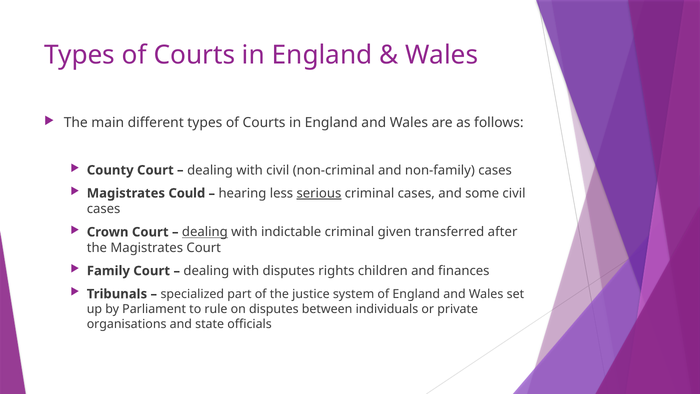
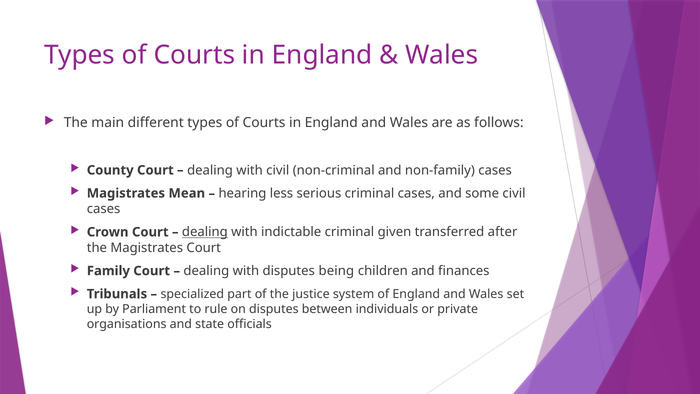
Could: Could -> Mean
serious underline: present -> none
rights: rights -> being
